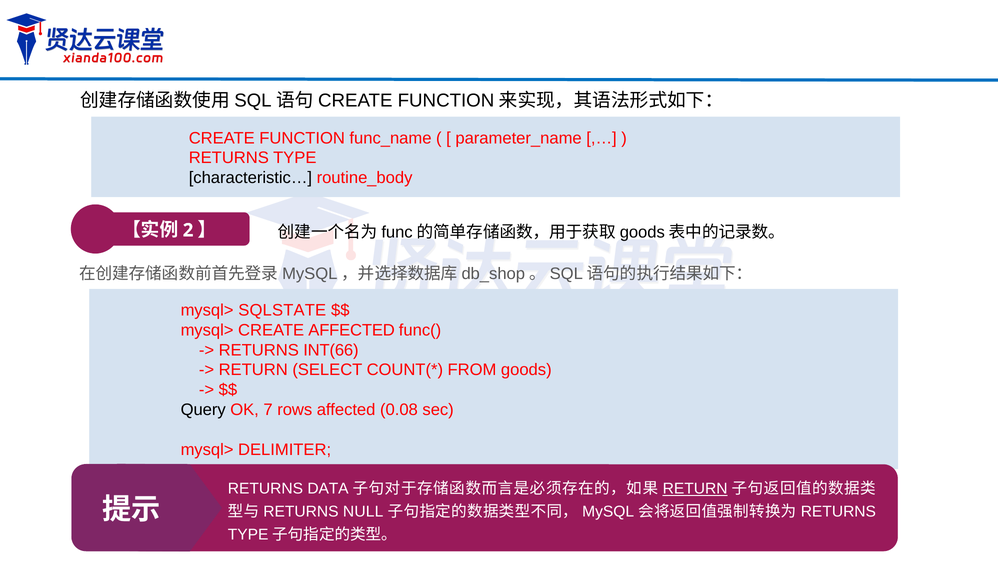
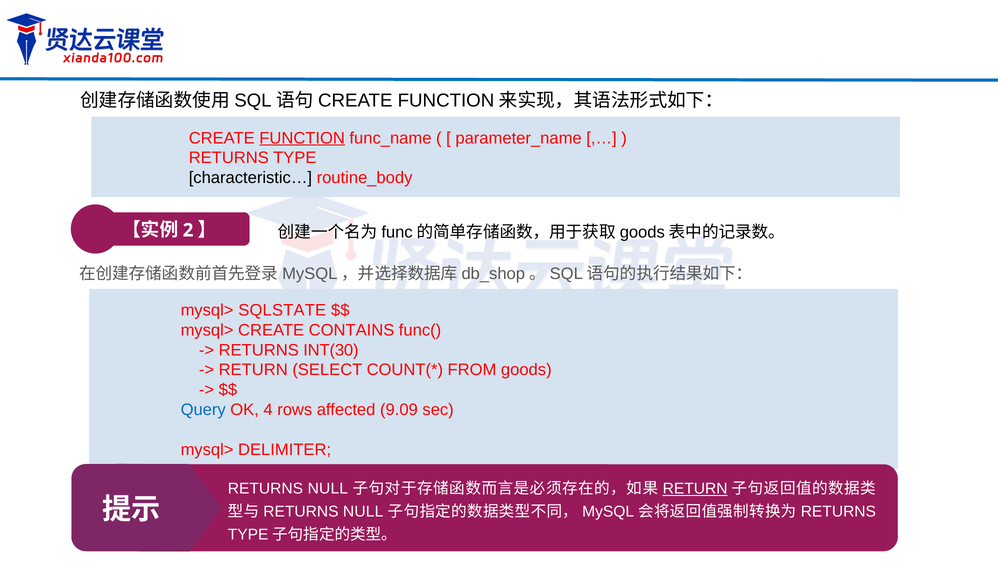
FUNCTION underline: none -> present
CREATE AFFECTED: AFFECTED -> CONTAINS
INT(66: INT(66 -> INT(30
Query colour: black -> blue
7: 7 -> 4
0.08: 0.08 -> 9.09
DATA at (328, 489): DATA -> NULL
